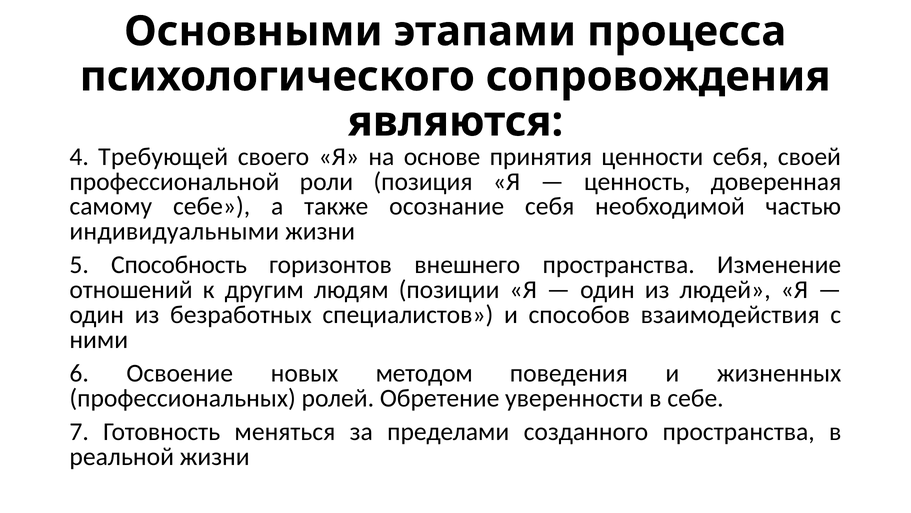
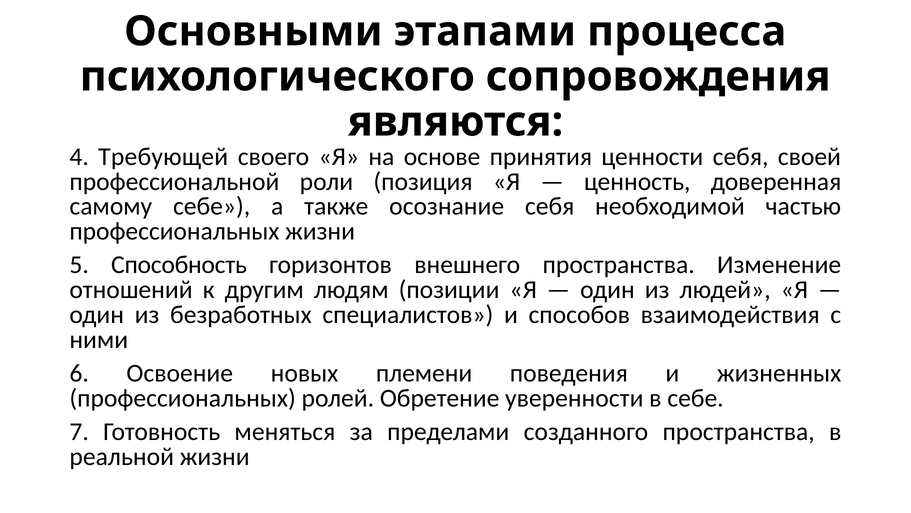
индивидуальными at (174, 231): индивидуальными -> профессиональных
методом: методом -> племени
